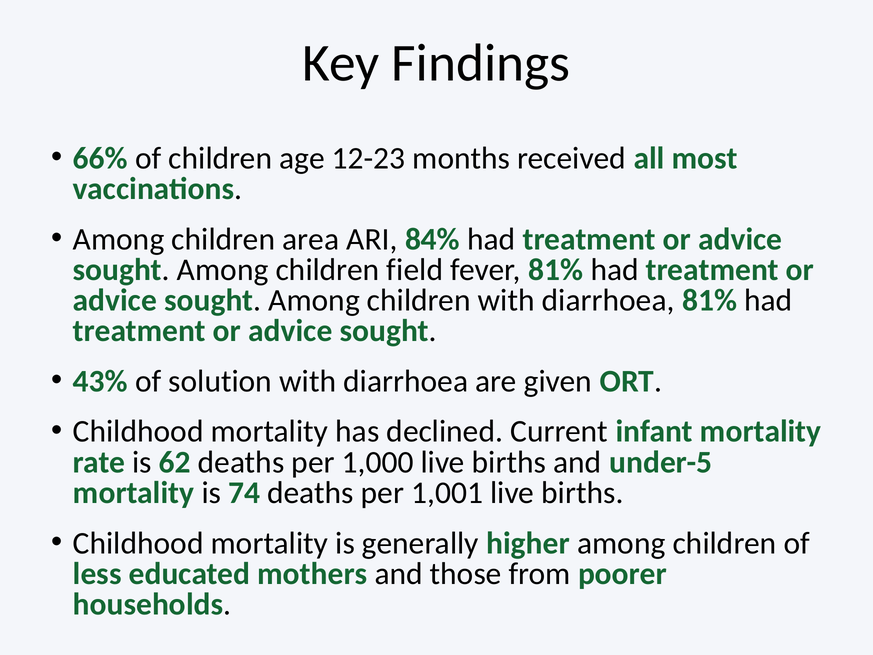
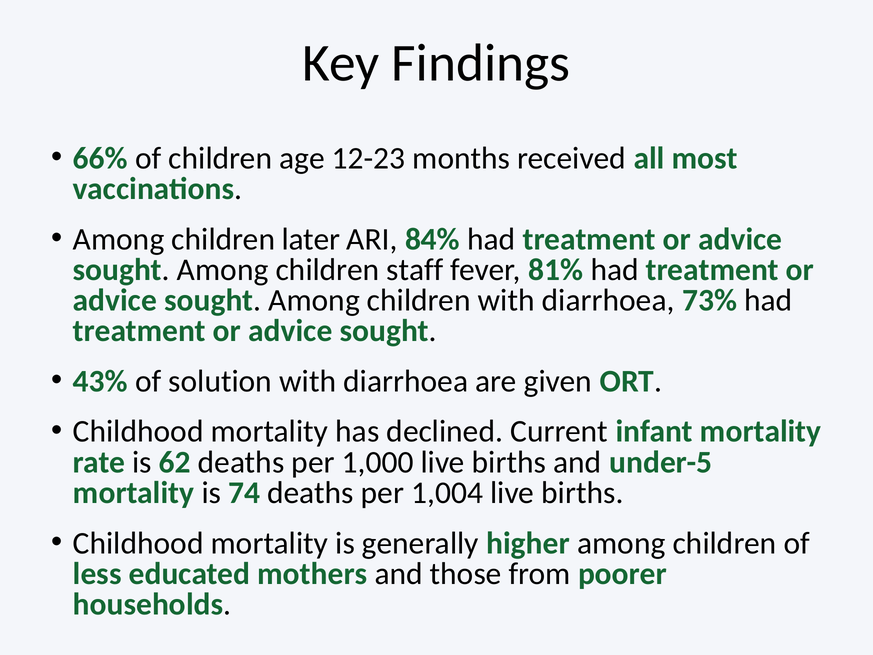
area: area -> later
field: field -> staff
diarrhoea 81%: 81% -> 73%
1,001: 1,001 -> 1,004
